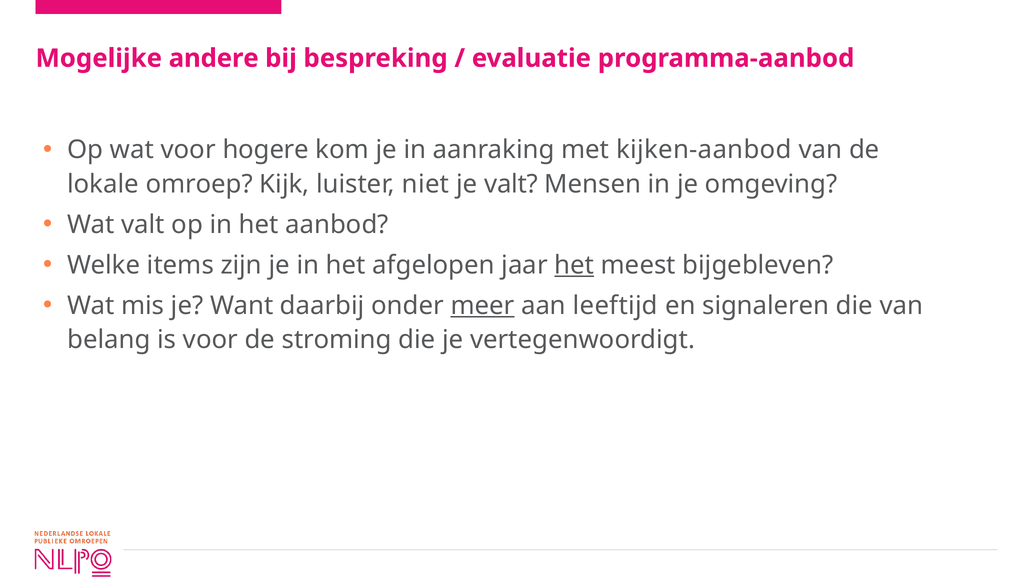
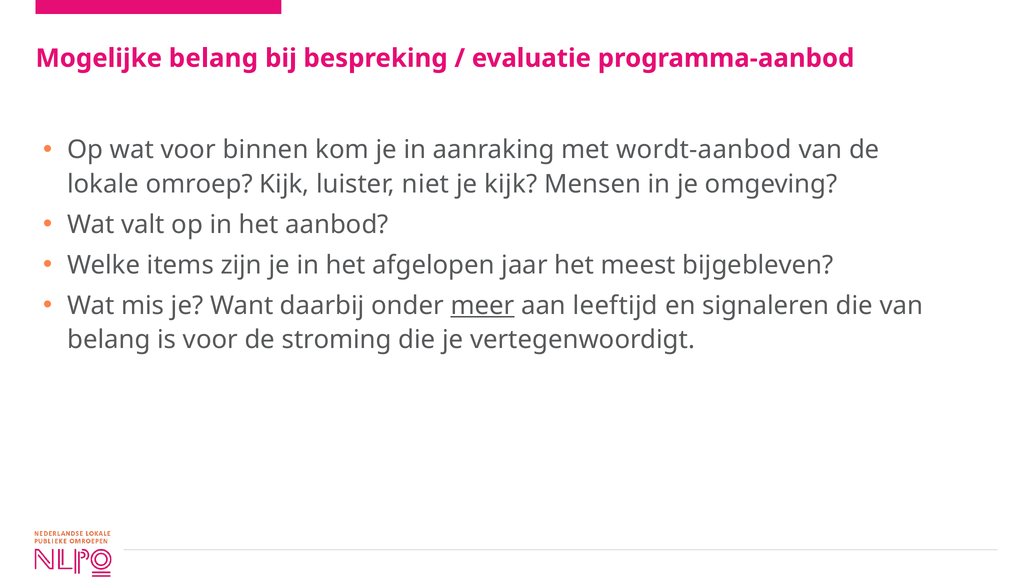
Mogelijke andere: andere -> belang
hogere: hogere -> binnen
kijken-aanbod: kijken-aanbod -> wordt-aanbod
je valt: valt -> kijk
het at (574, 265) underline: present -> none
